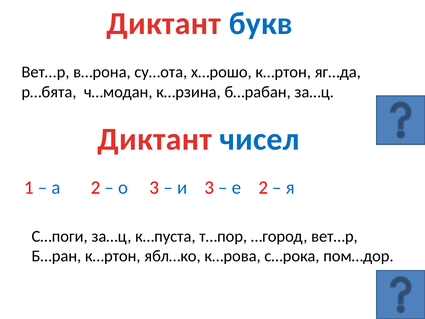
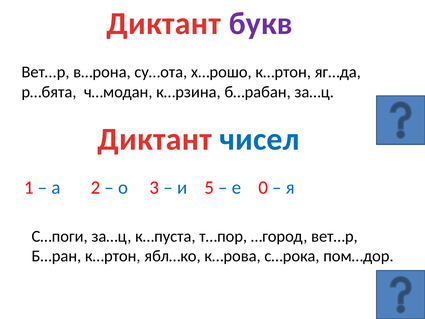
букв colour: blue -> purple
и 3: 3 -> 5
е 2: 2 -> 0
